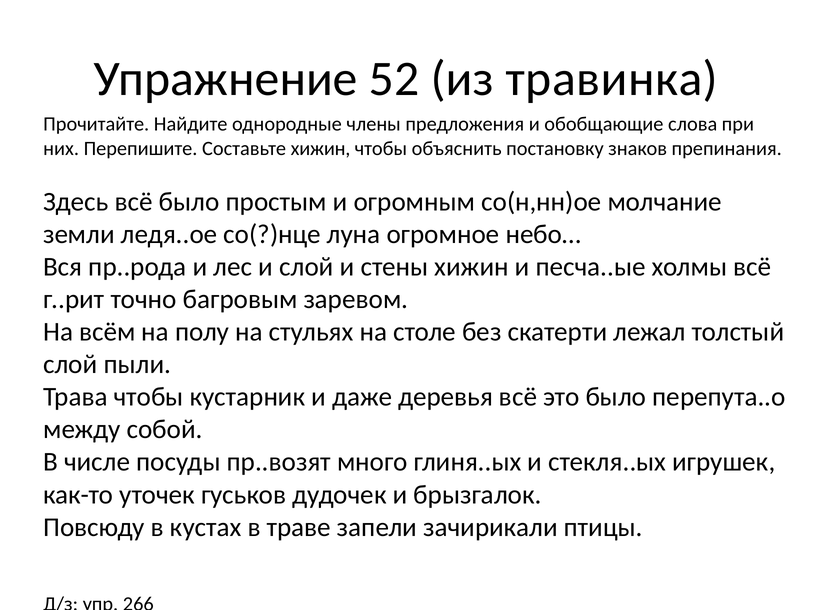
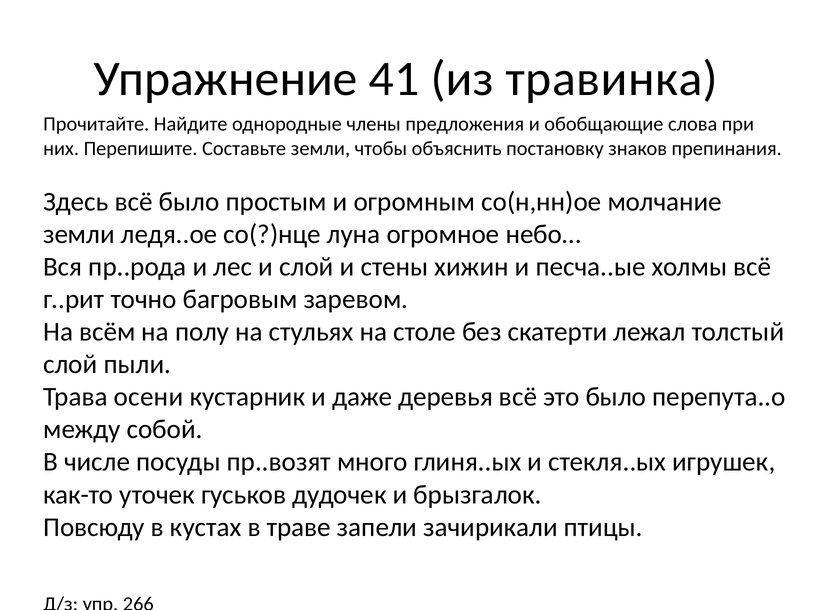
52: 52 -> 41
Составьте хижин: хижин -> земли
Трава чтобы: чтобы -> осени
